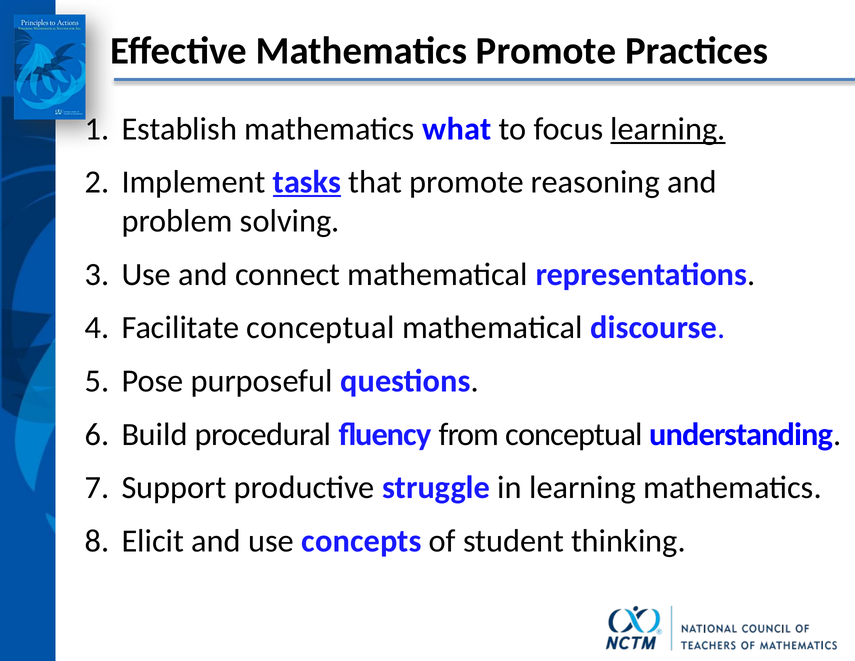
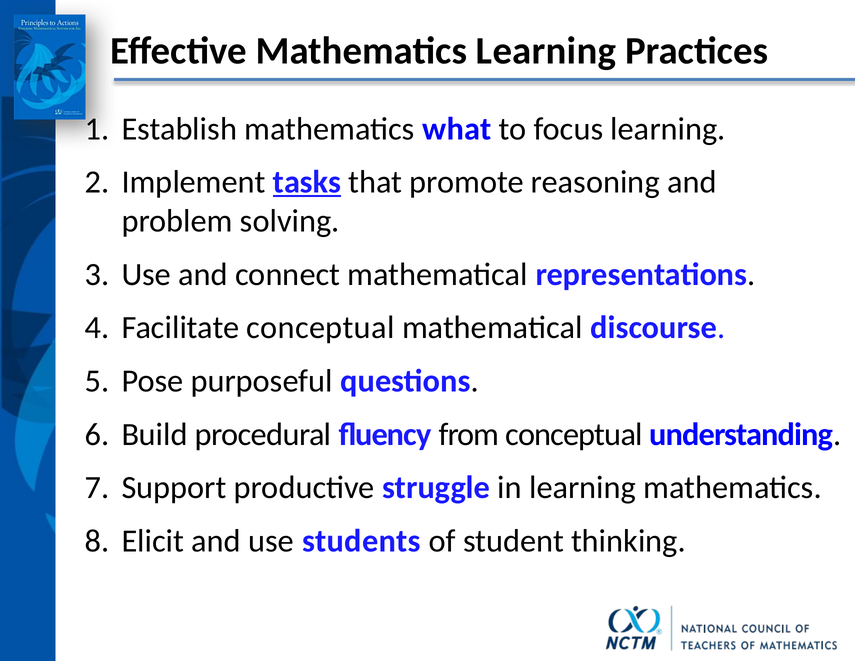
Mathematics Promote: Promote -> Learning
learning at (668, 129) underline: present -> none
concepts: concepts -> students
